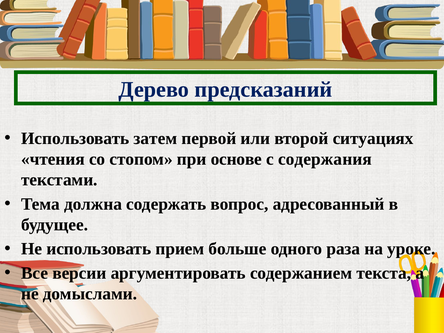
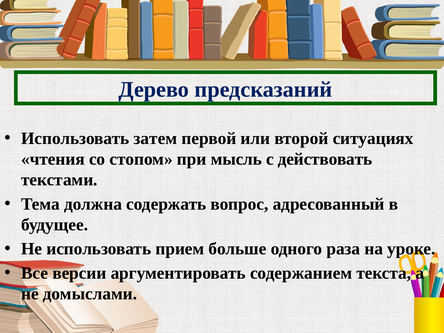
основе: основе -> мысль
содержания: содержания -> действовать
